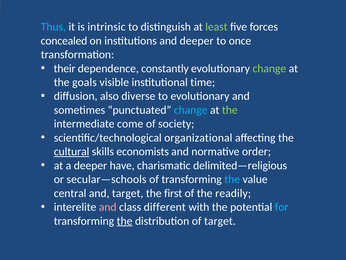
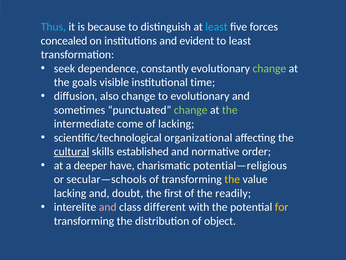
intrinsic: intrinsic -> because
least at (216, 27) colour: light green -> light blue
and deeper: deeper -> evident
to once: once -> least
their: their -> seek
also diverse: diverse -> change
change at (191, 110) colour: light blue -> light green
of society: society -> lacking
economists: economists -> established
delimited—religious: delimited—religious -> potential—religious
the at (232, 179) colour: light blue -> yellow
central at (70, 193): central -> lacking
and target: target -> doubt
for colour: light blue -> yellow
the at (125, 221) underline: present -> none
of target: target -> object
